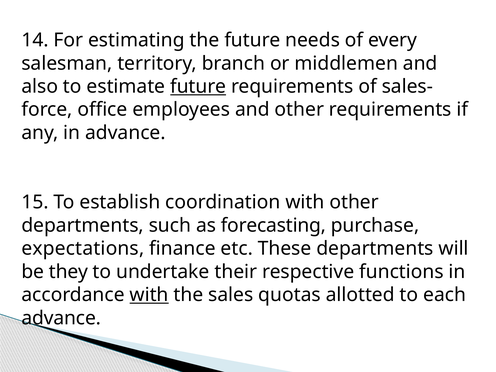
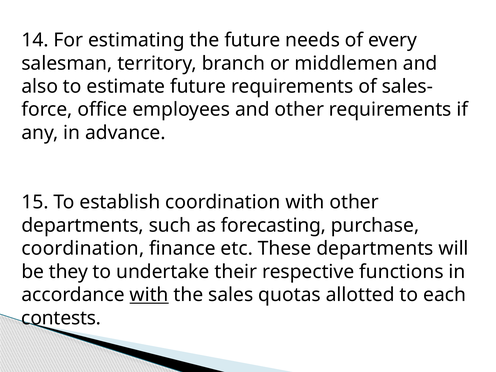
future at (198, 86) underline: present -> none
expectations at (83, 249): expectations -> coordination
advance at (61, 318): advance -> contests
